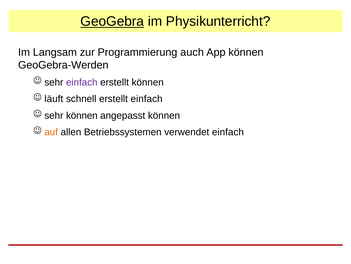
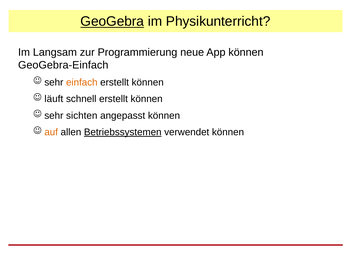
auch: auch -> neue
GeoGebra-Werden: GeoGebra-Werden -> GeoGebra-Einfach
einfach at (82, 82) colour: purple -> orange
schnell erstellt einfach: einfach -> können
sehr können: können -> sichten
Betriebssystemen underline: none -> present
verwendet einfach: einfach -> können
